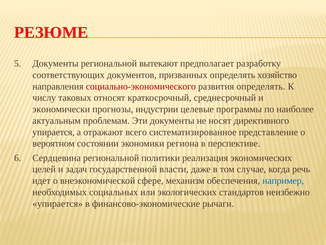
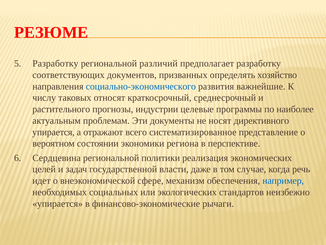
Документы at (55, 63): Документы -> Разработку
вытекают: вытекают -> различий
социально-экономического colour: red -> blue
развития определять: определять -> важнейшие
экономически: экономически -> растительного
